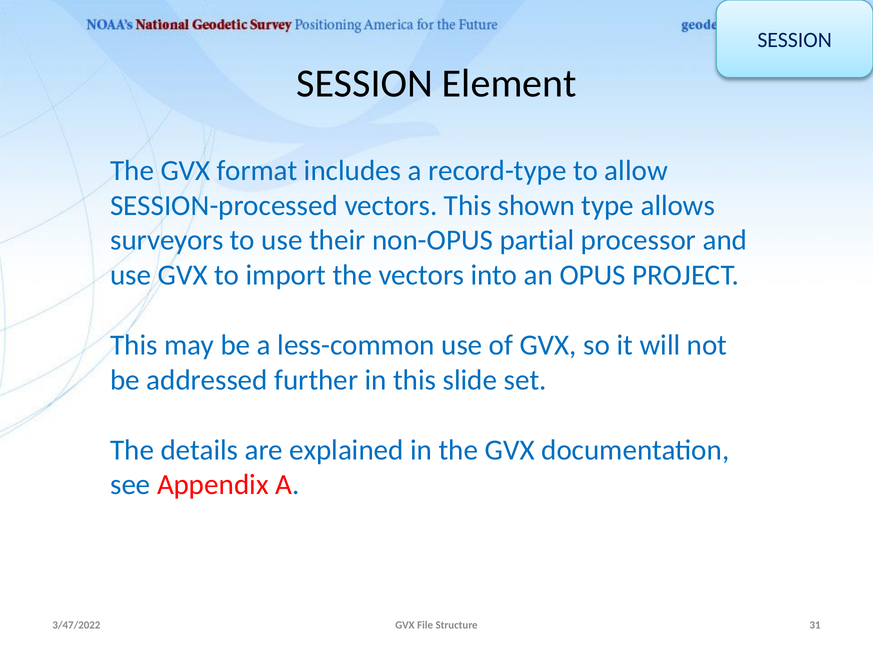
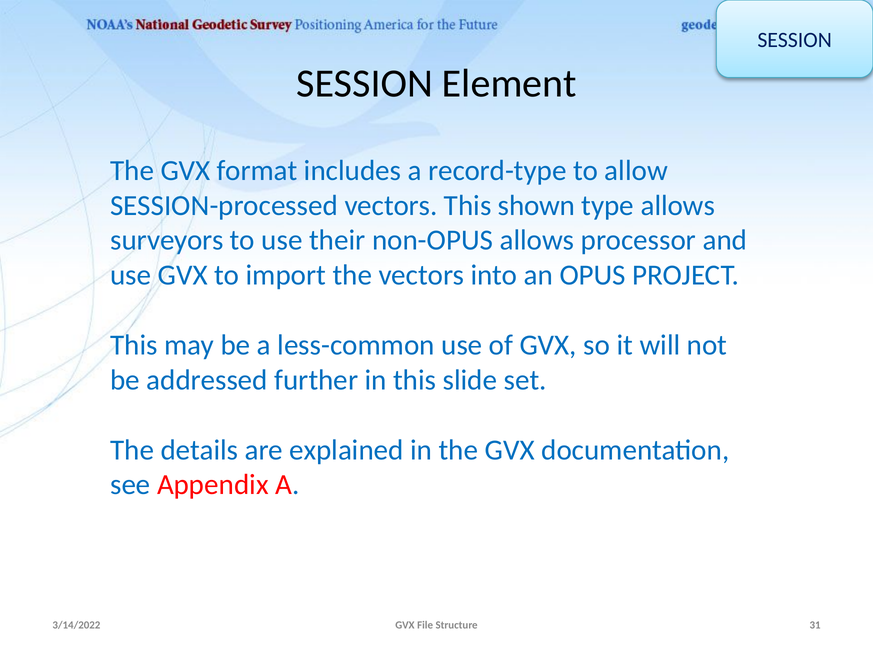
non-OPUS partial: partial -> allows
3/47/2022: 3/47/2022 -> 3/14/2022
